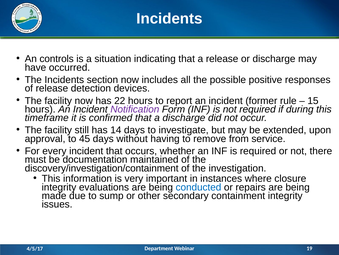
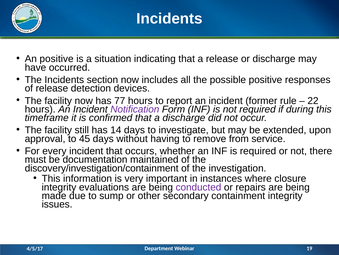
An controls: controls -> positive
22: 22 -> 77
15: 15 -> 22
conducted colour: blue -> purple
